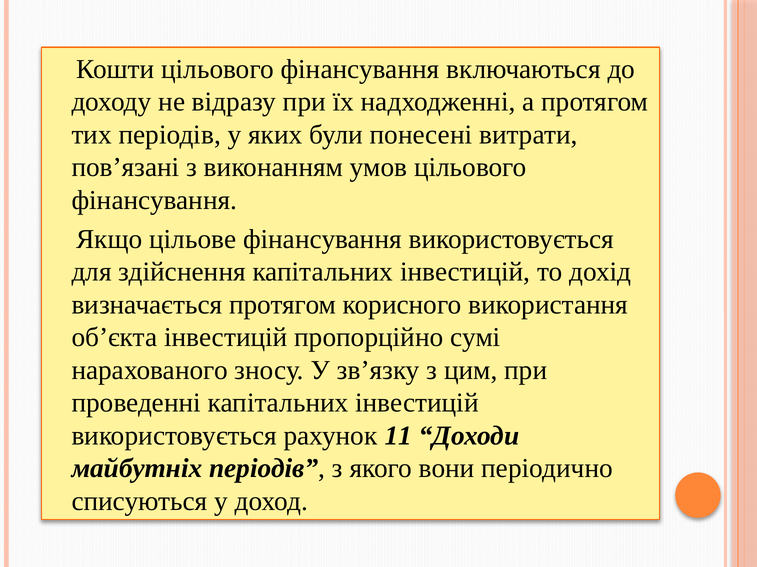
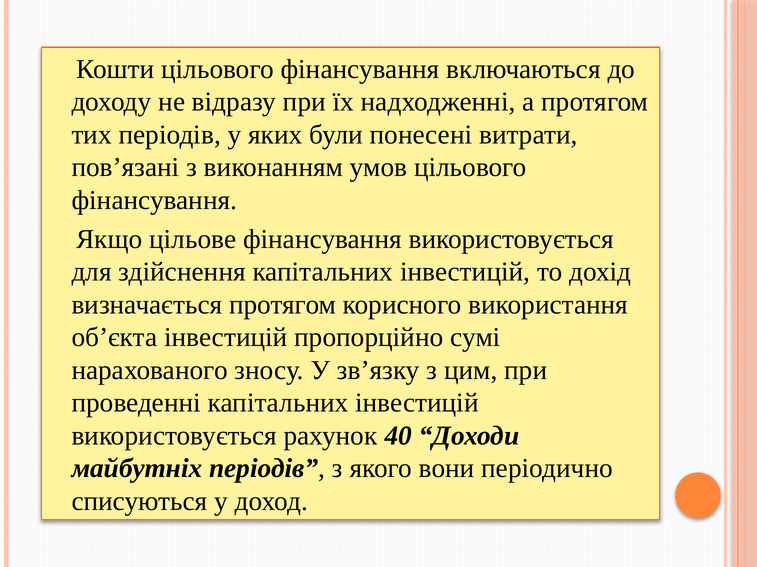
11: 11 -> 40
